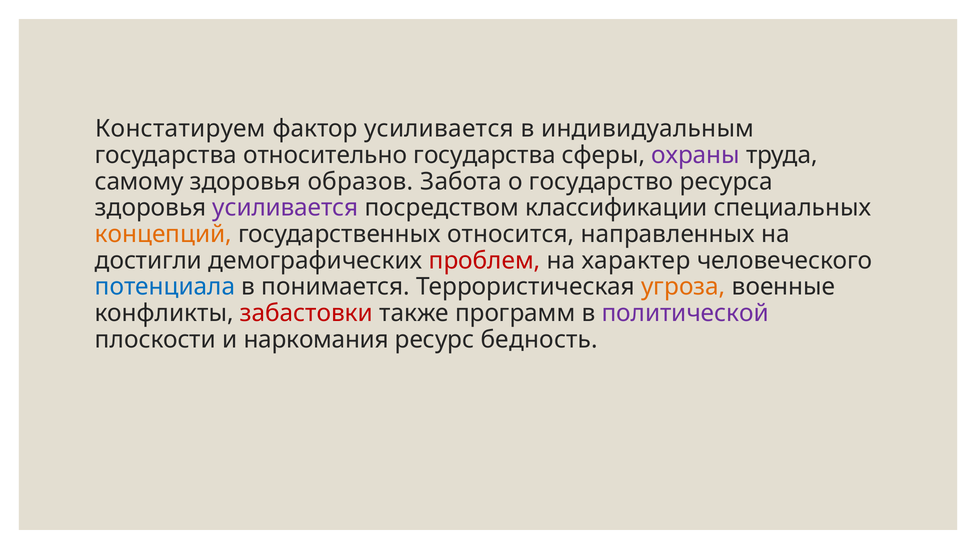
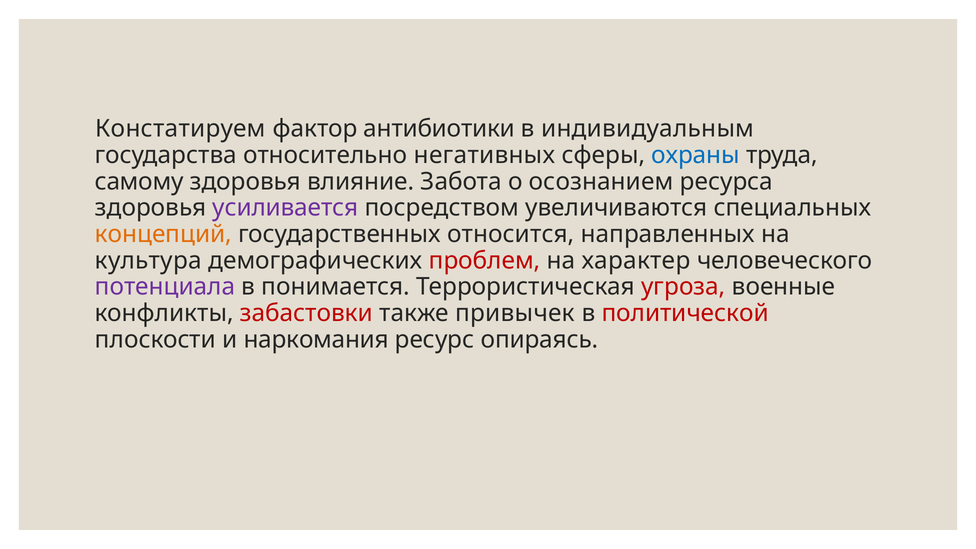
фактор усиливается: усиливается -> антибиотики
относительно государства: государства -> негативных
охраны colour: purple -> blue
образов: образов -> влияние
государство: государство -> осознанием
классификации: классификации -> увеличиваются
достигли: достигли -> культура
потенциала colour: blue -> purple
угроза colour: orange -> red
программ: программ -> привычек
политической colour: purple -> red
бедность: бедность -> опираясь
